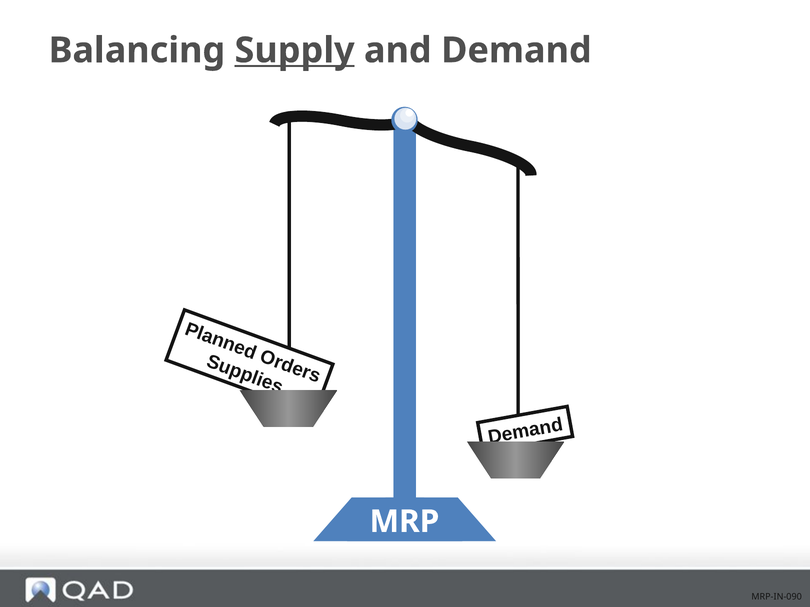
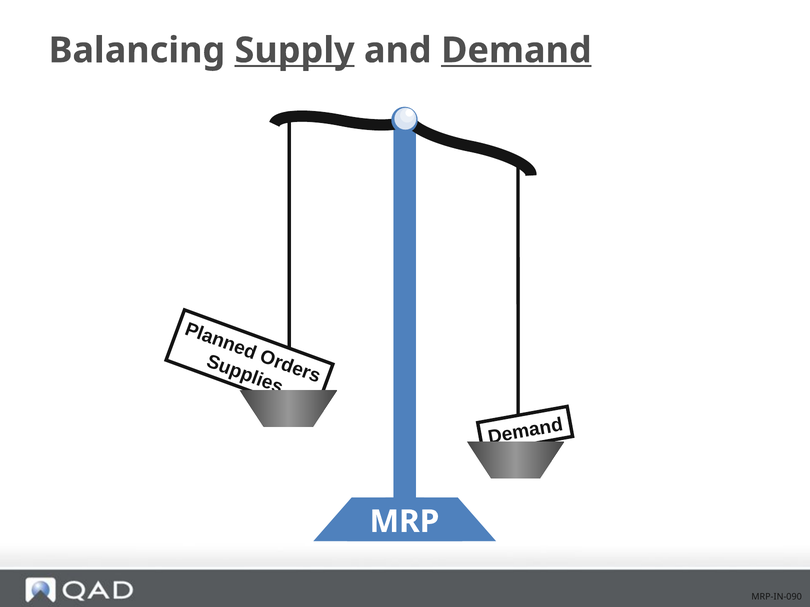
Demand underline: none -> present
